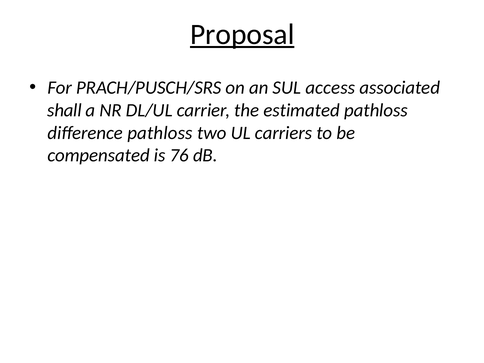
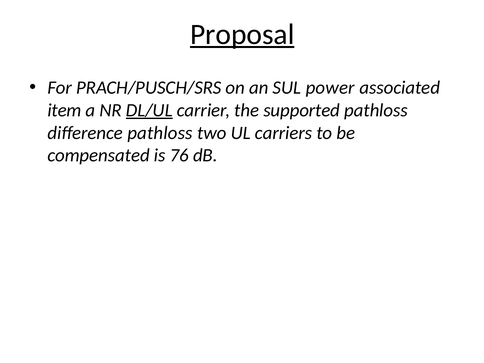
access: access -> power
shall: shall -> item
DL/UL underline: none -> present
estimated: estimated -> supported
